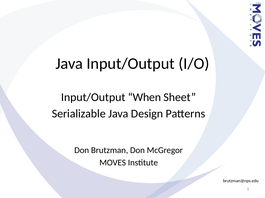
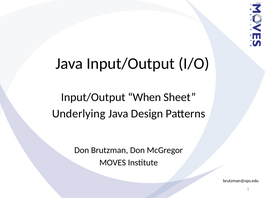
Serializable: Serializable -> Underlying
